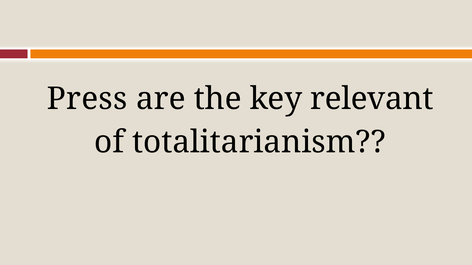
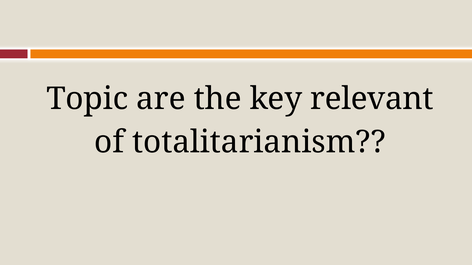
Press: Press -> Topic
